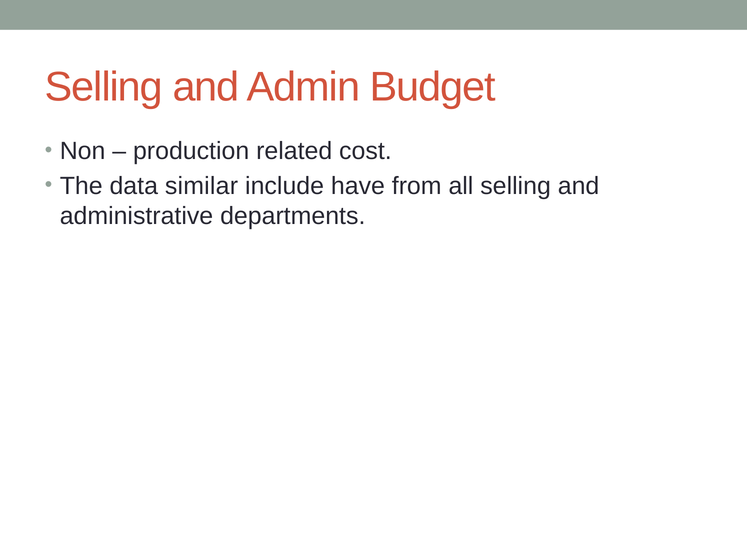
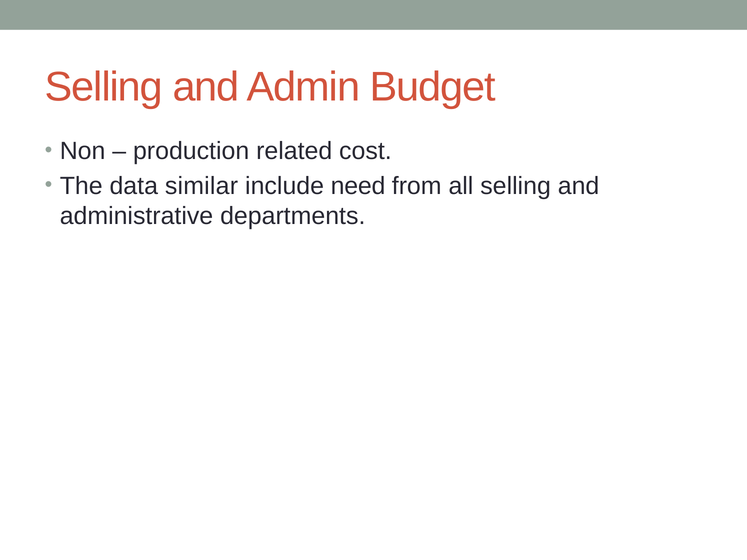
have: have -> need
